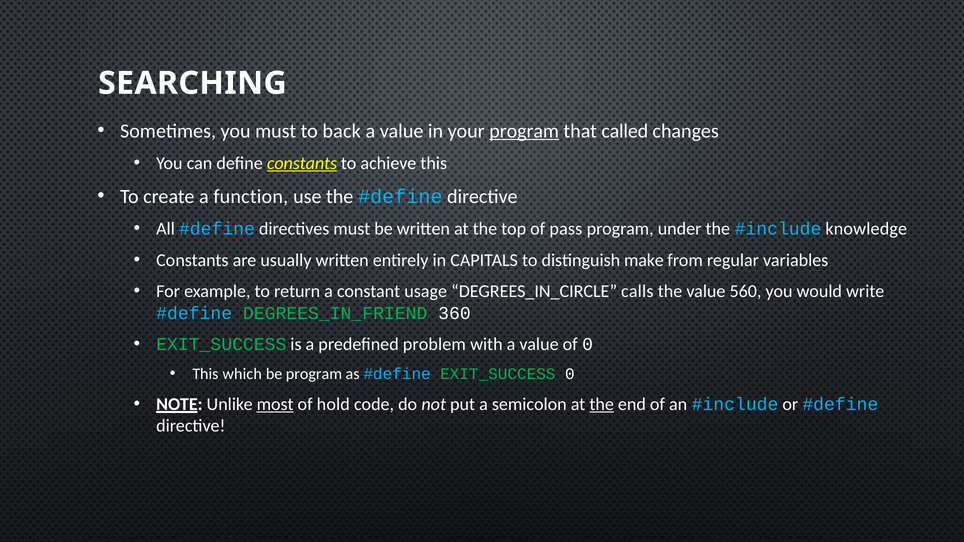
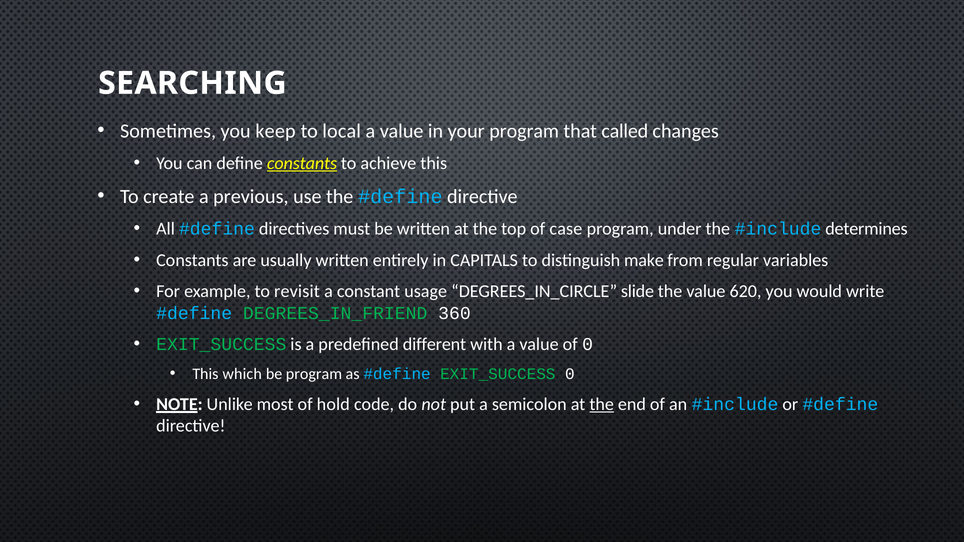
you must: must -> keep
back: back -> local
program at (524, 131) underline: present -> none
function: function -> previous
pass: pass -> case
knowledge: knowledge -> determines
return: return -> revisit
calls: calls -> slide
560: 560 -> 620
problem: problem -> different
most underline: present -> none
